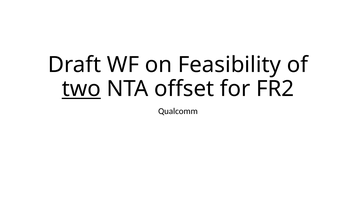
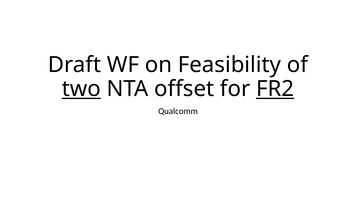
FR2 underline: none -> present
